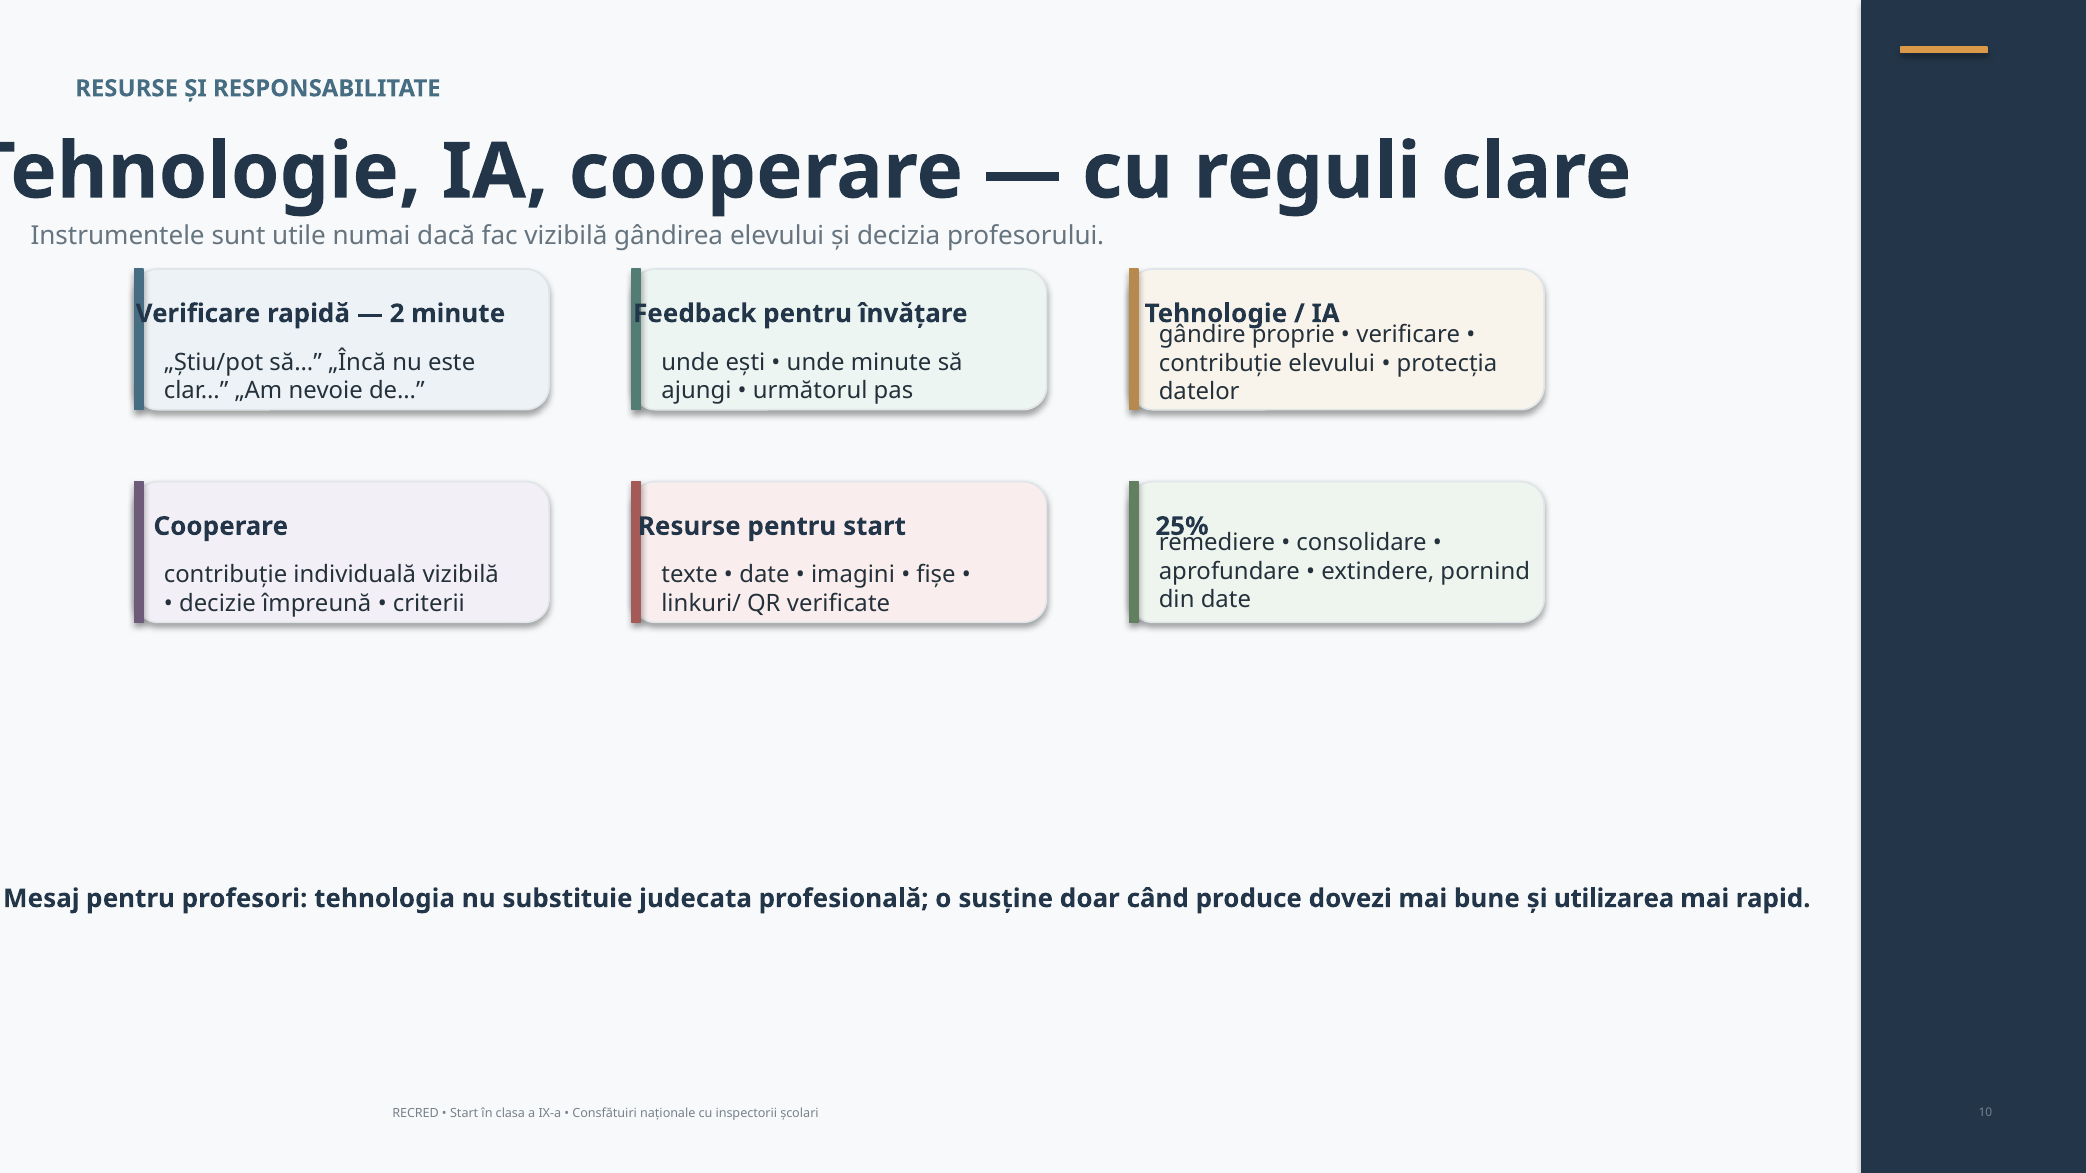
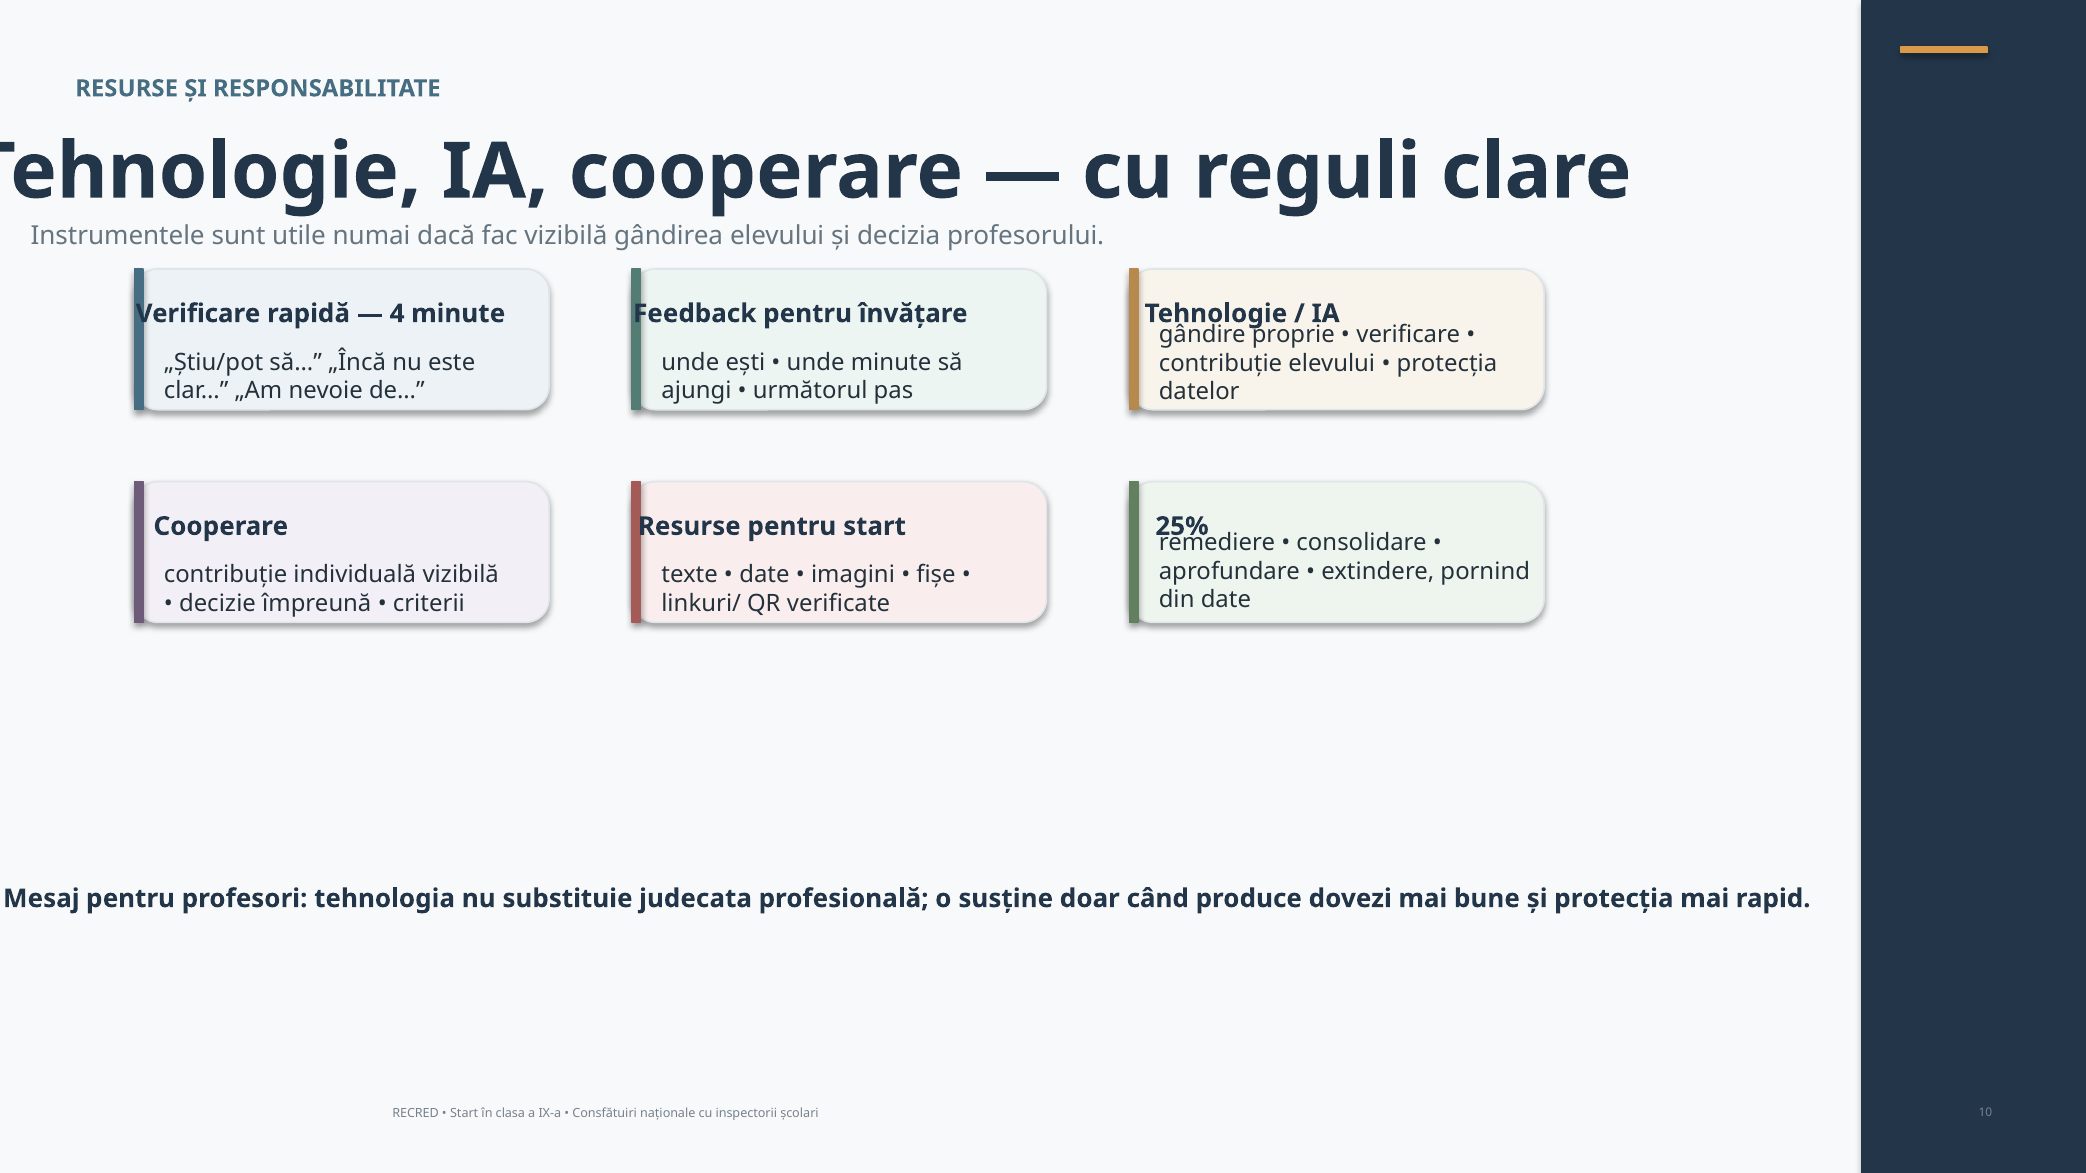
2: 2 -> 4
și utilizarea: utilizarea -> protecția
